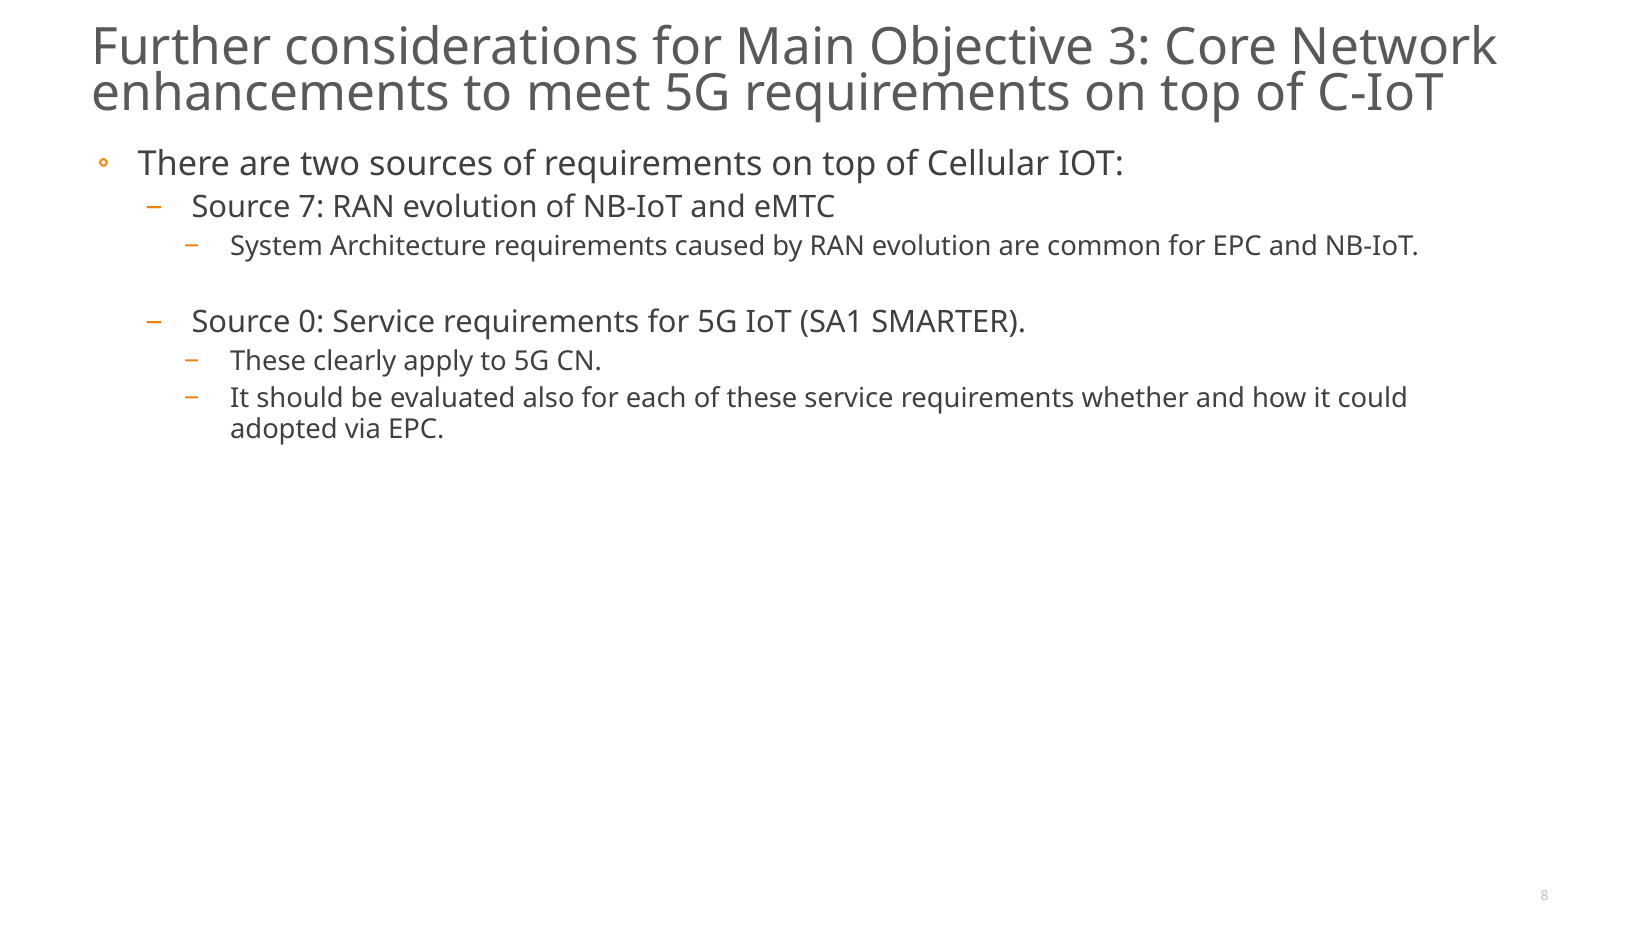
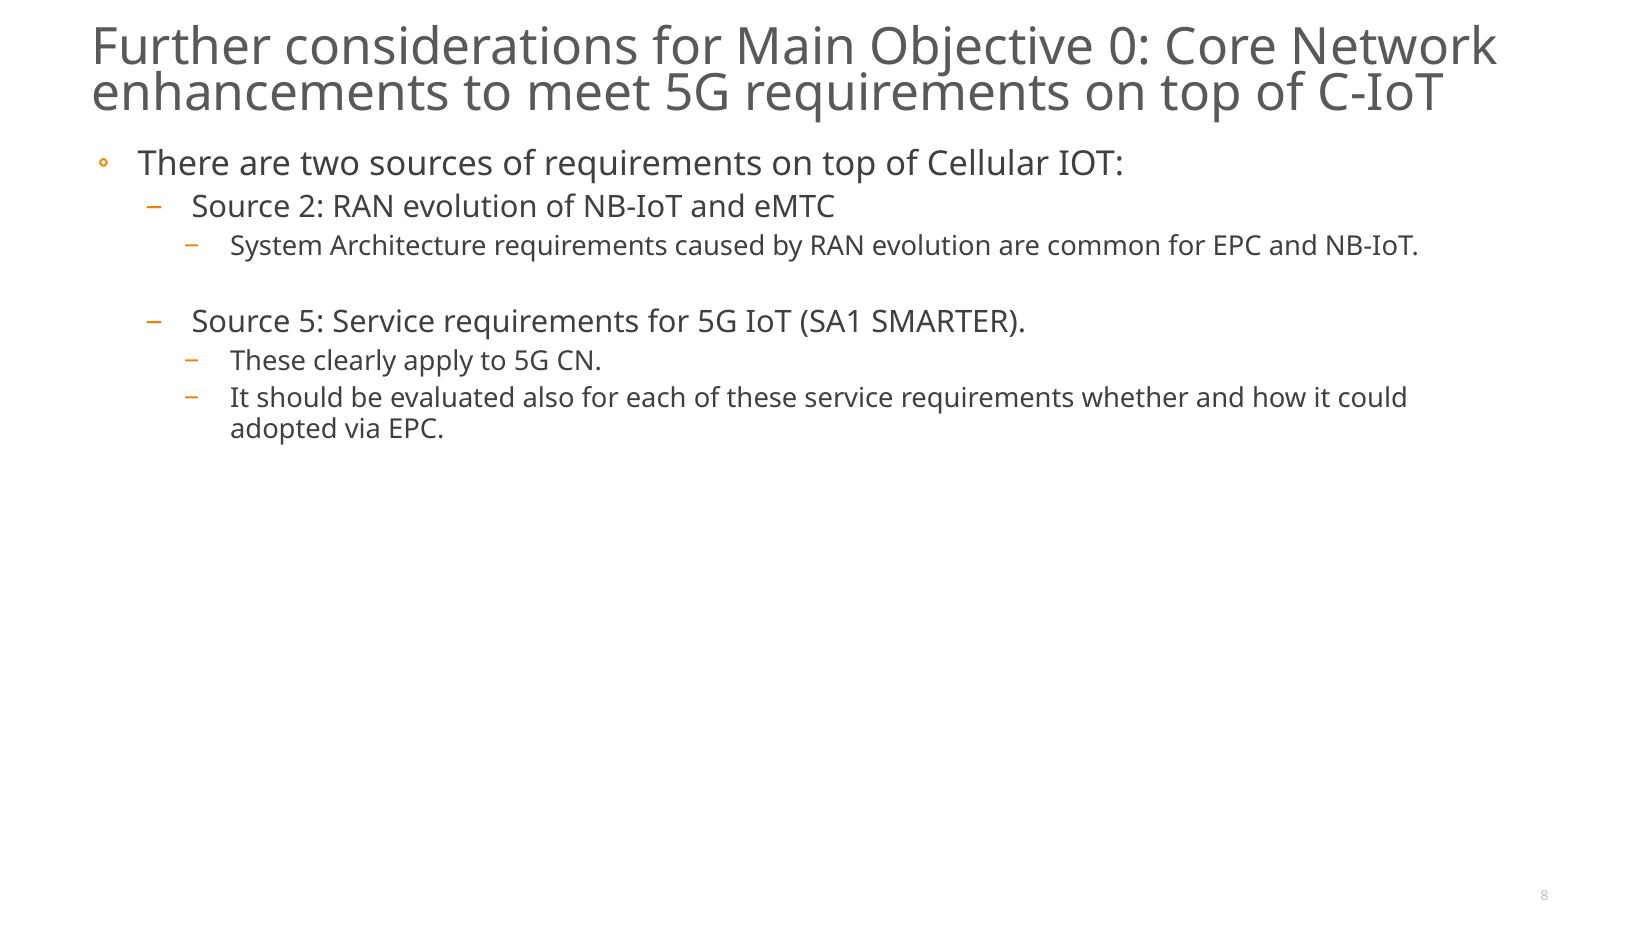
3: 3 -> 0
7: 7 -> 2
0: 0 -> 5
